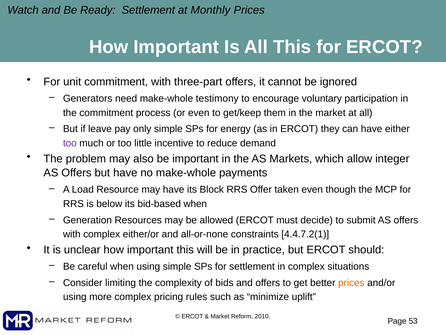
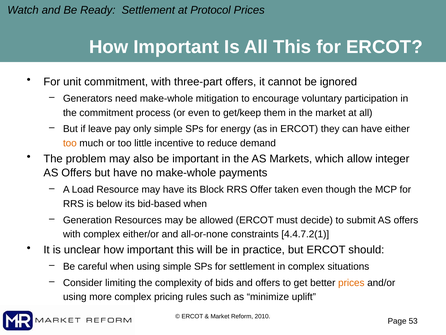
Monthly: Monthly -> Protocol
testimony: testimony -> mitigation
too at (70, 143) colour: purple -> orange
